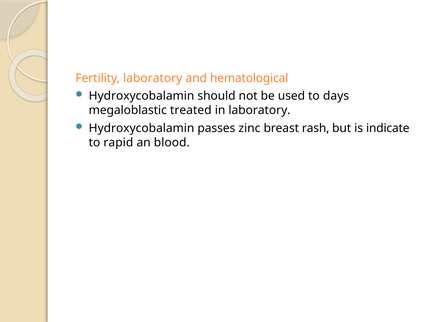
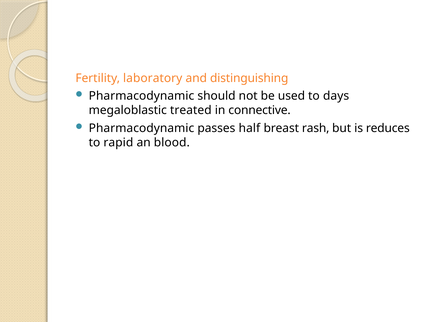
hematological: hematological -> distinguishing
Hydroxycobalamin at (142, 96): Hydroxycobalamin -> Pharmacodynamic
in laboratory: laboratory -> connective
Hydroxycobalamin at (142, 128): Hydroxycobalamin -> Pharmacodynamic
zinc: zinc -> half
indicate: indicate -> reduces
